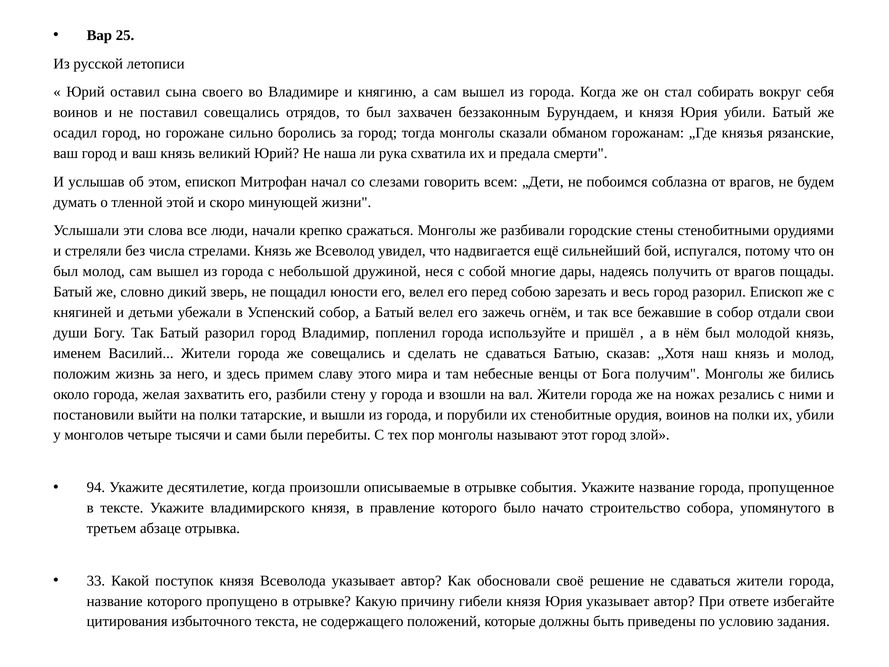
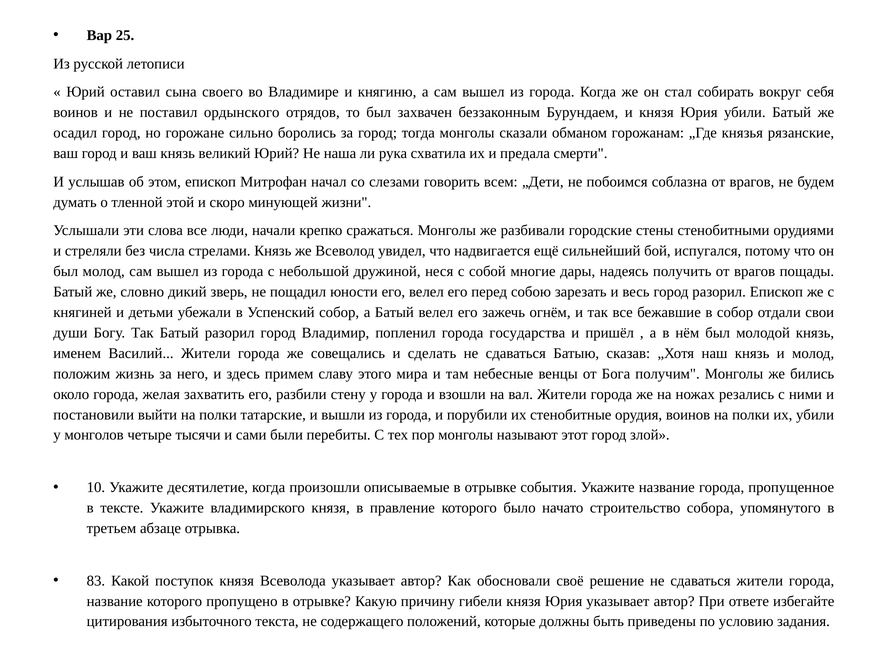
поставил совещались: совещались -> ордынского
используйте: используйте -> государства
94: 94 -> 10
33: 33 -> 83
